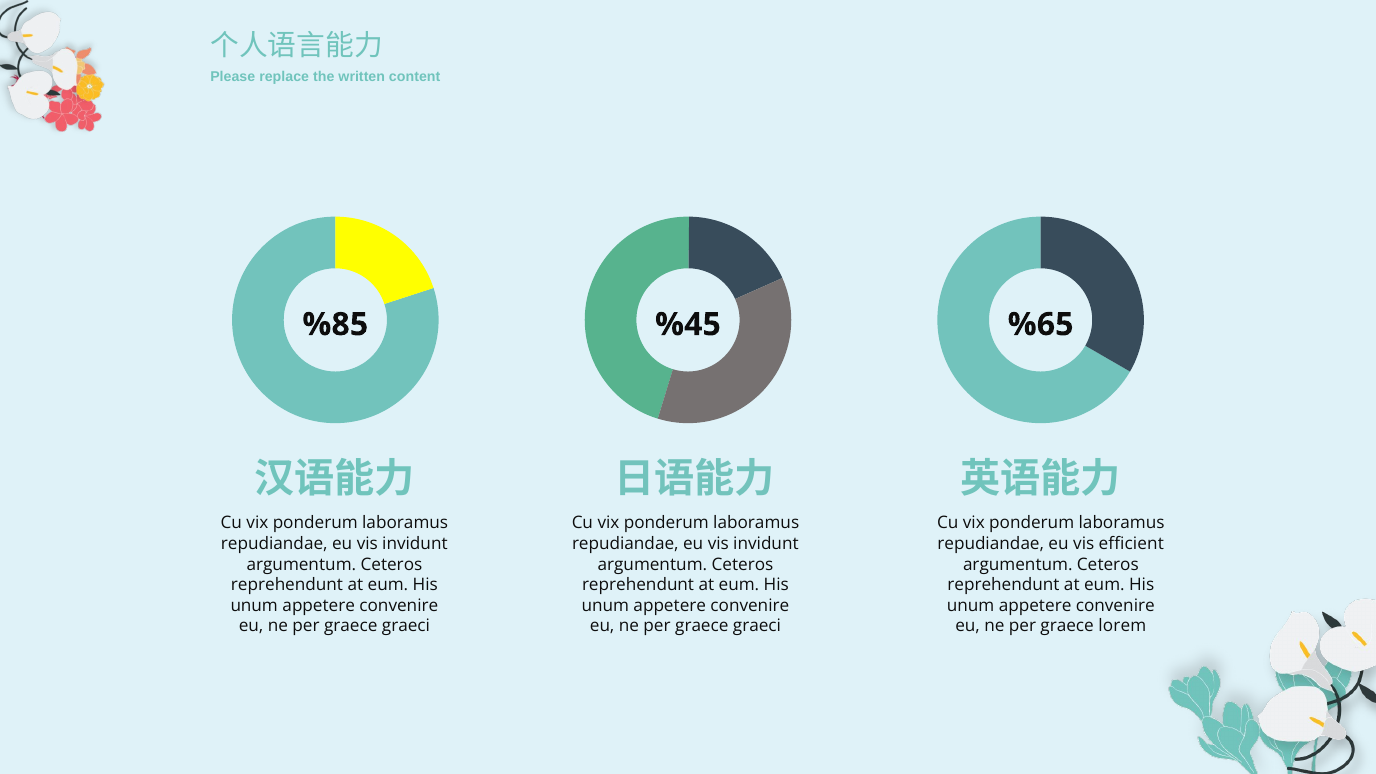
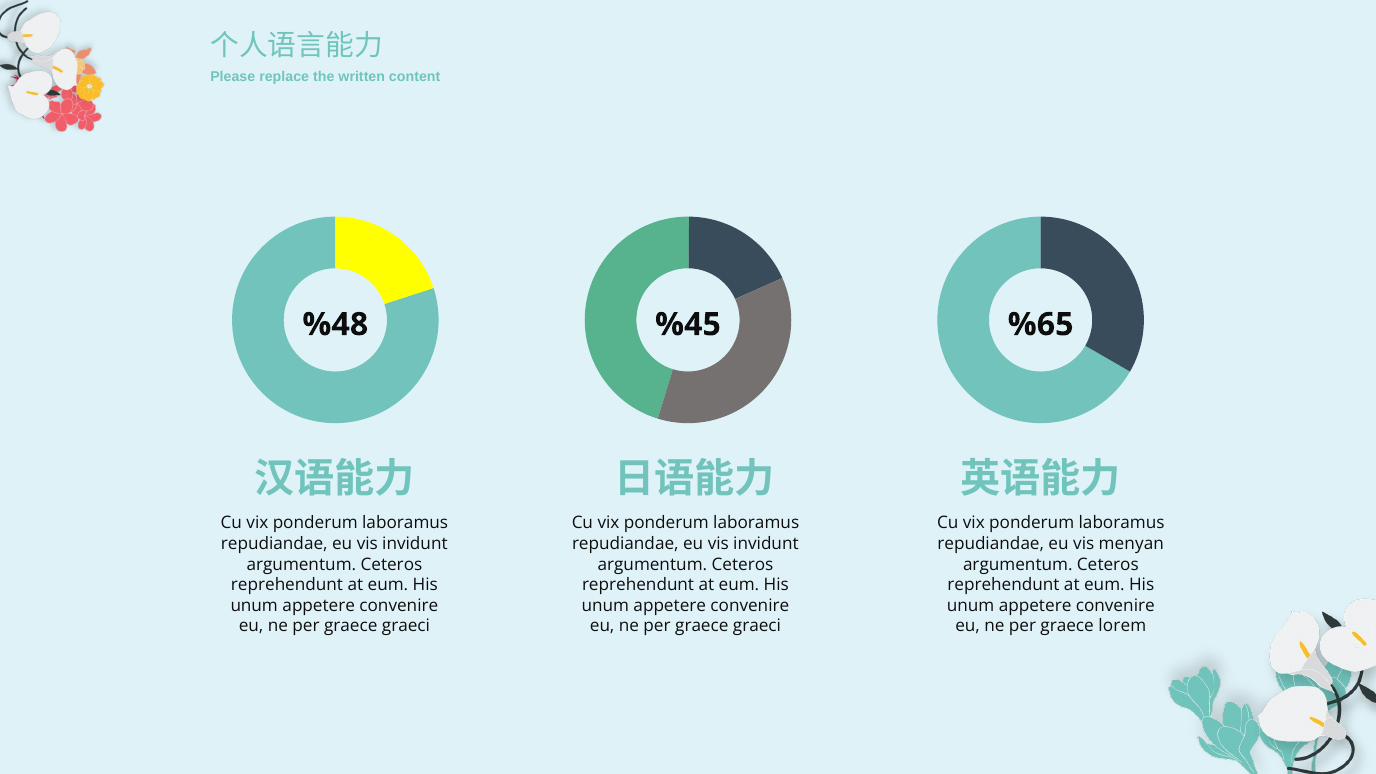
%85: %85 -> %48
efficient: efficient -> menyan
